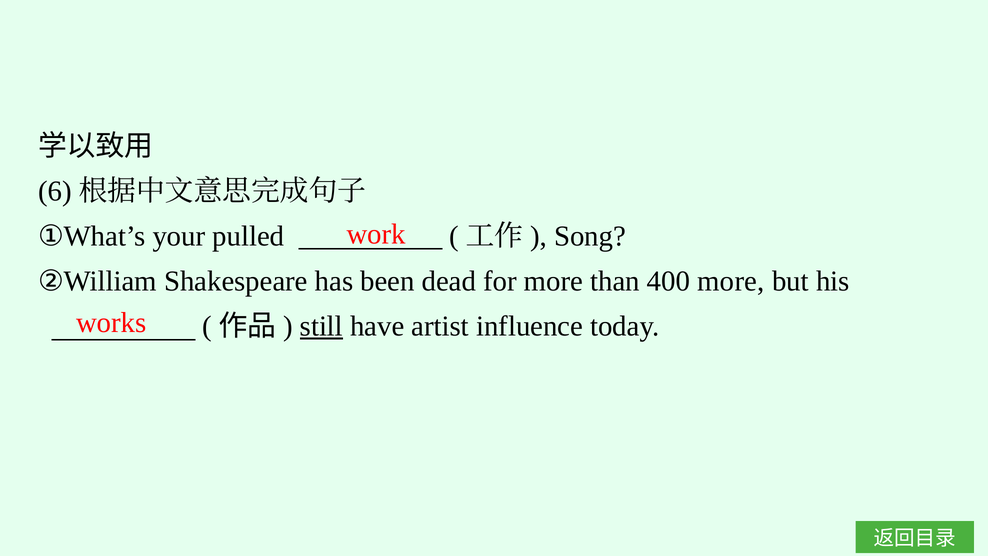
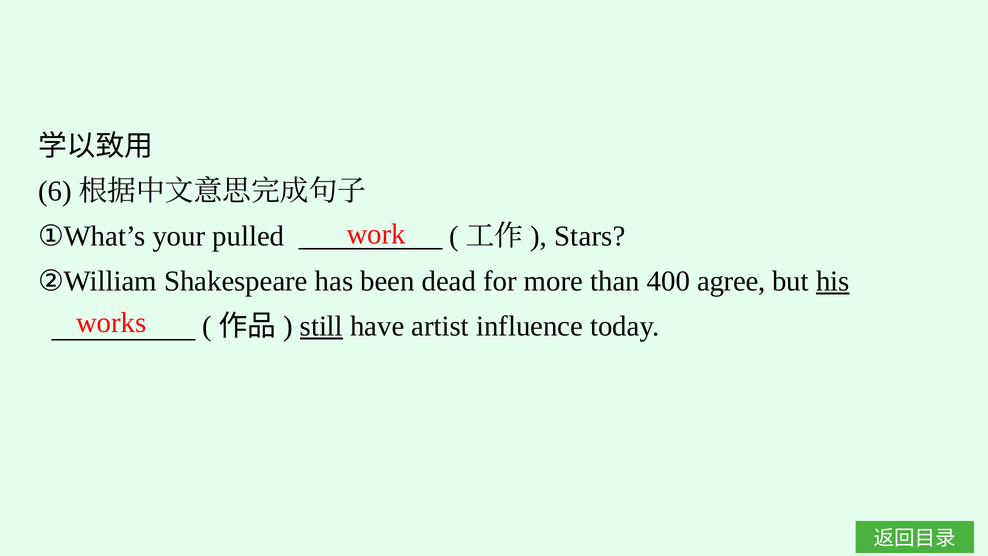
Song: Song -> Stars
400 more: more -> agree
his underline: none -> present
